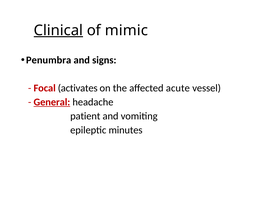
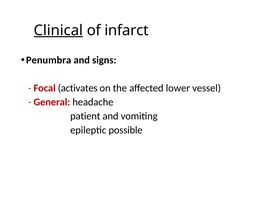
mimic: mimic -> infarct
acute: acute -> lower
General underline: present -> none
minutes: minutes -> possible
